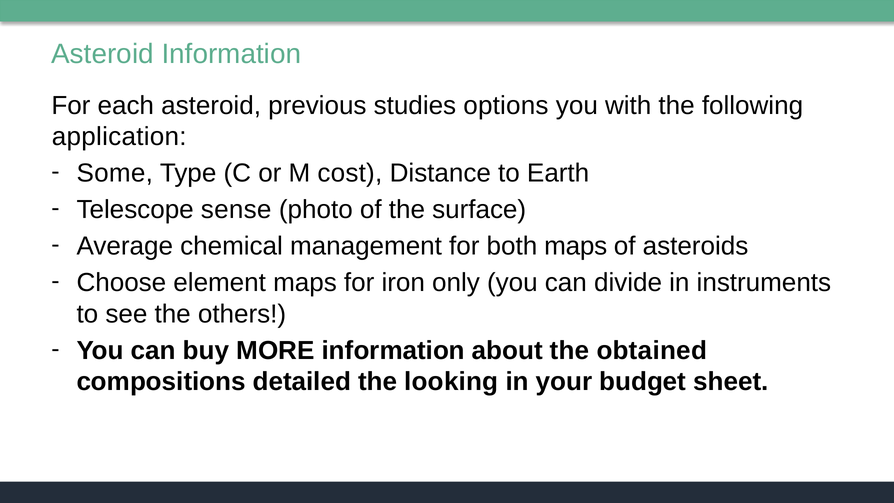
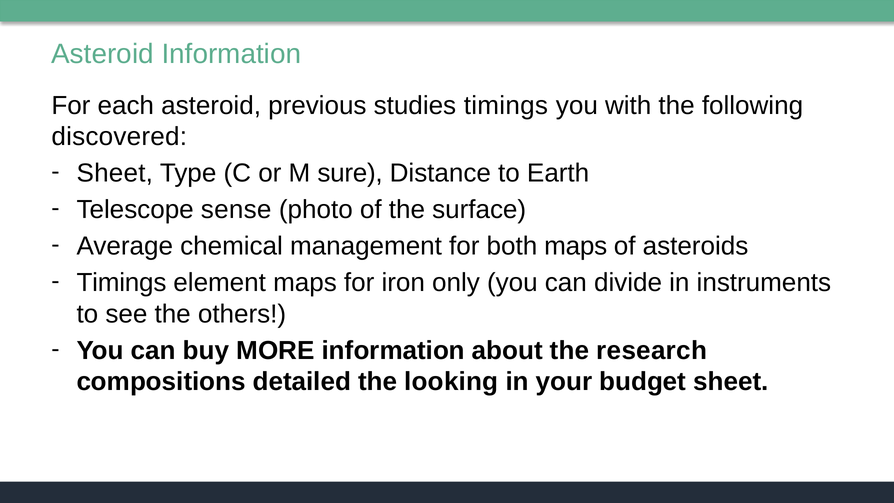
studies options: options -> timings
application: application -> discovered
Some at (115, 173): Some -> Sheet
cost: cost -> sure
Choose at (121, 283): Choose -> Timings
obtained: obtained -> research
